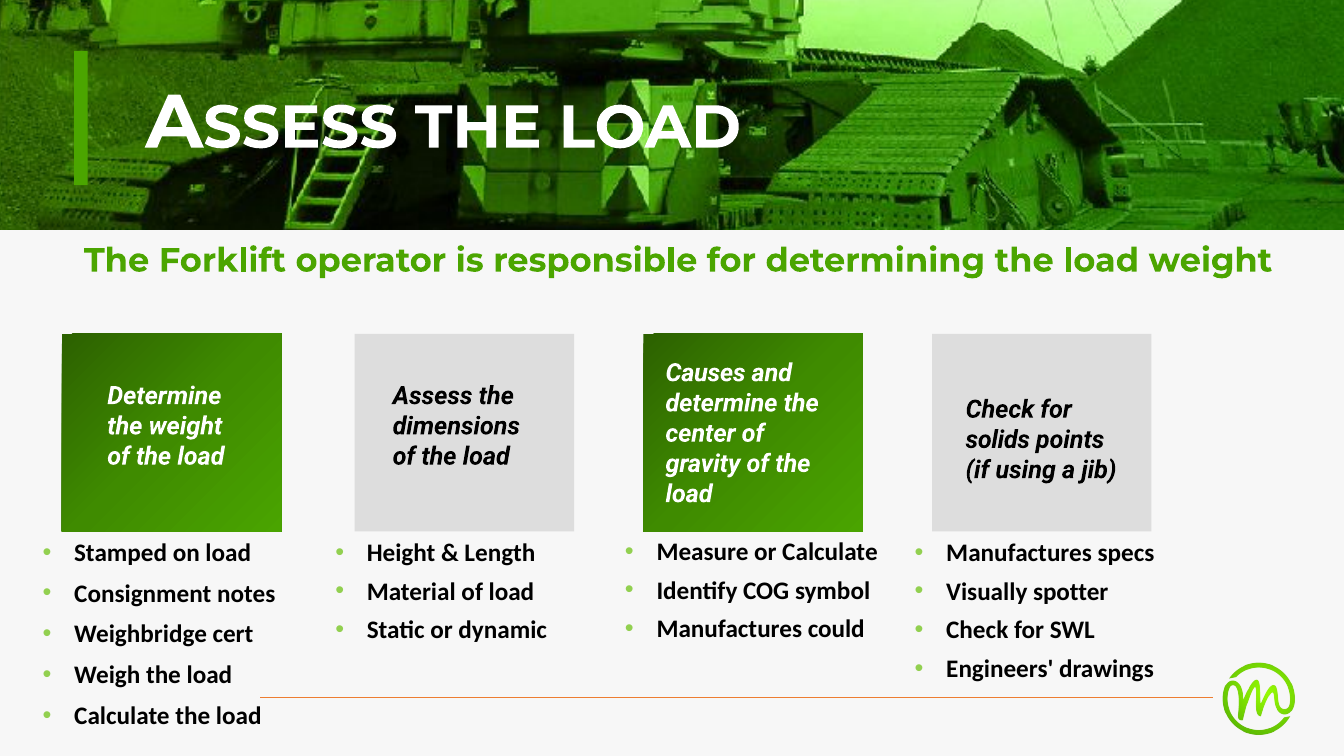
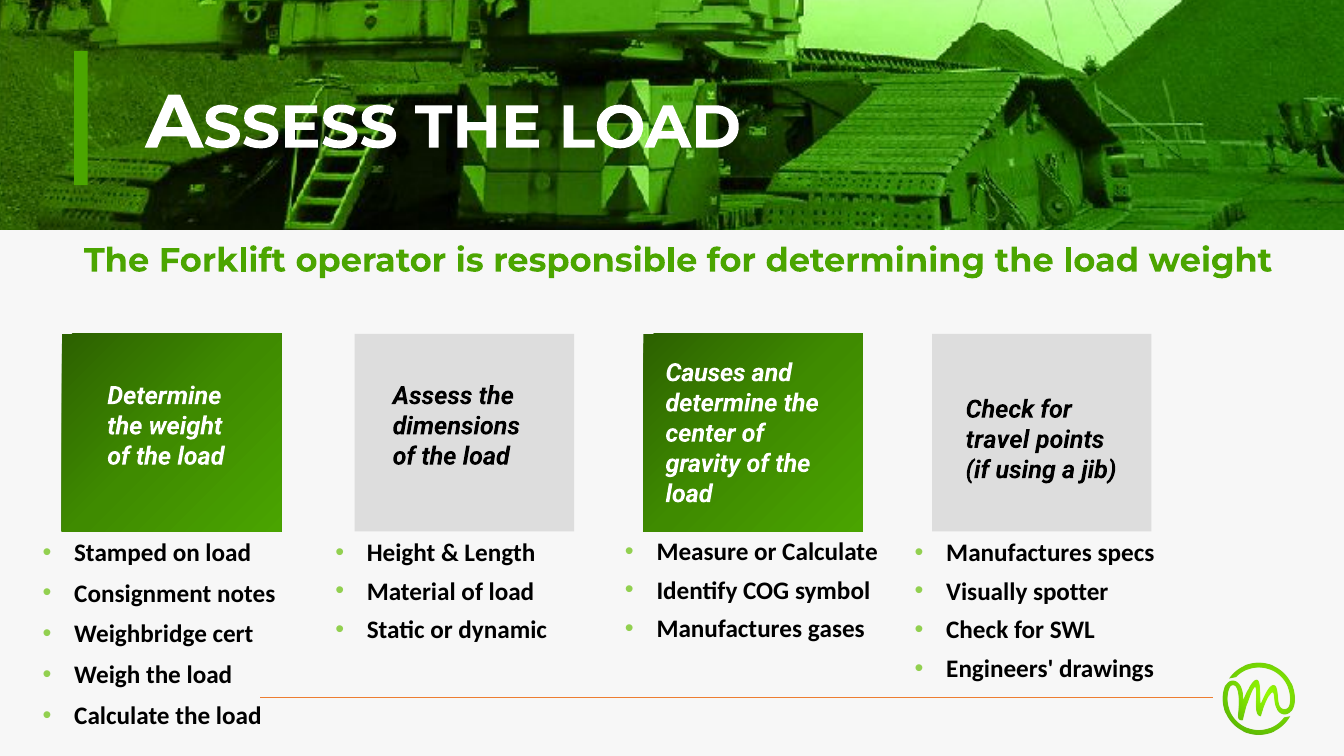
solids: solids -> travel
could: could -> gases
